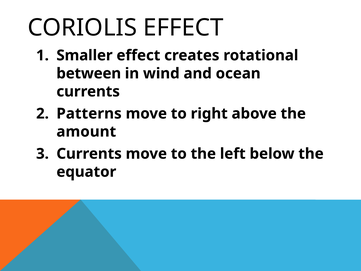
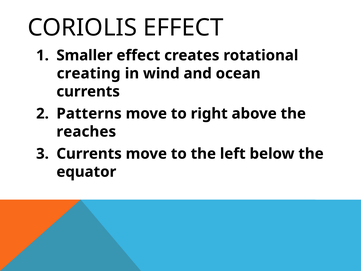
between: between -> creating
amount: amount -> reaches
